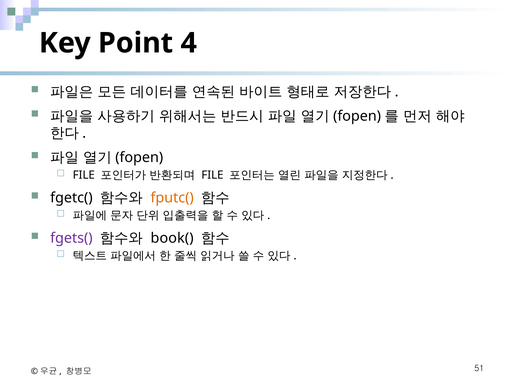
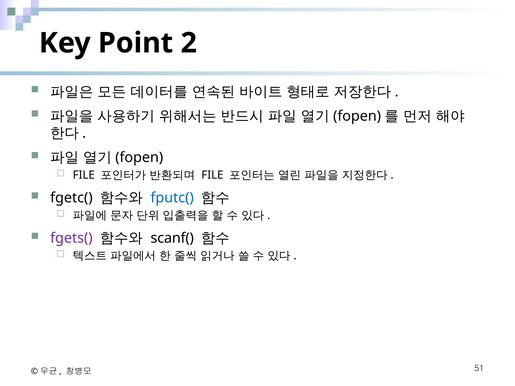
4: 4 -> 2
fputc( colour: orange -> blue
book(: book( -> scanf(
